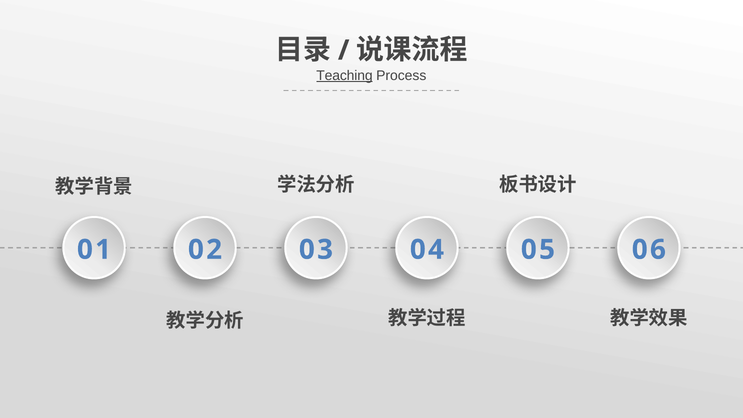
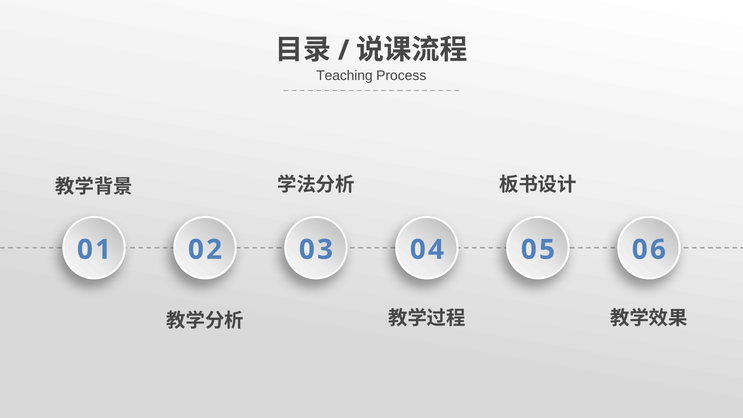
Teaching underline: present -> none
